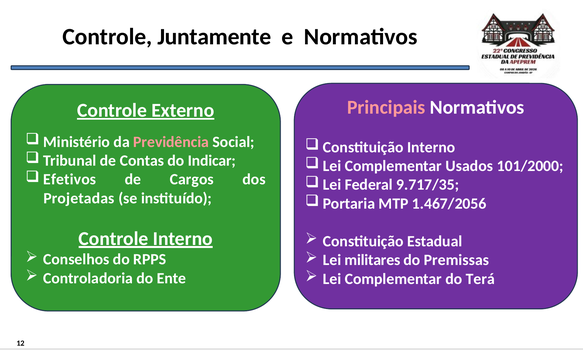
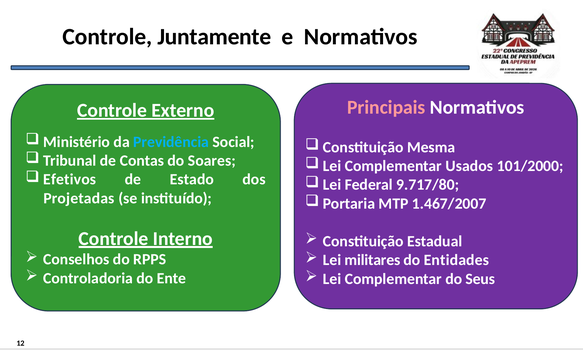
Previdência colour: pink -> light blue
Constituição Interno: Interno -> Mesma
Indicar: Indicar -> Soares
Cargos: Cargos -> Estado
9.717/35: 9.717/35 -> 9.717/80
1.467/2056: 1.467/2056 -> 1.467/2007
Premissas: Premissas -> Entidades
Terá: Terá -> Seus
